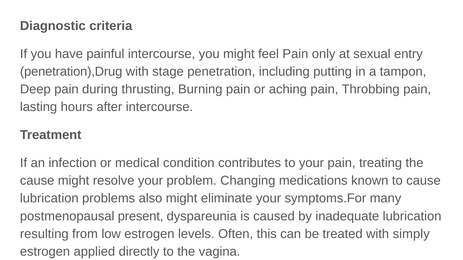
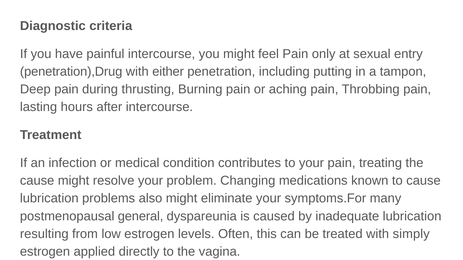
stage: stage -> either
present: present -> general
